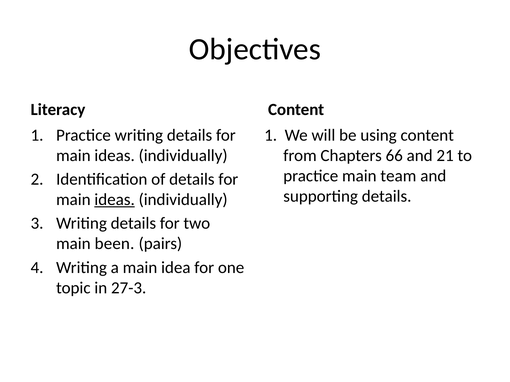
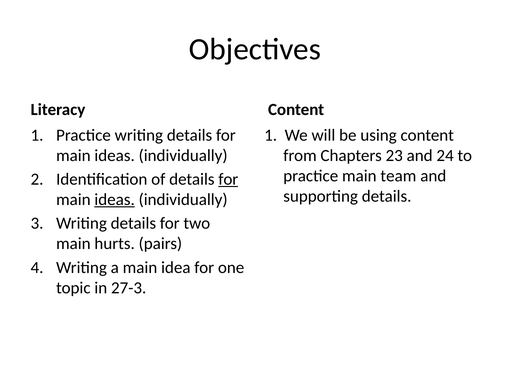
66: 66 -> 23
21: 21 -> 24
for at (228, 179) underline: none -> present
been: been -> hurts
